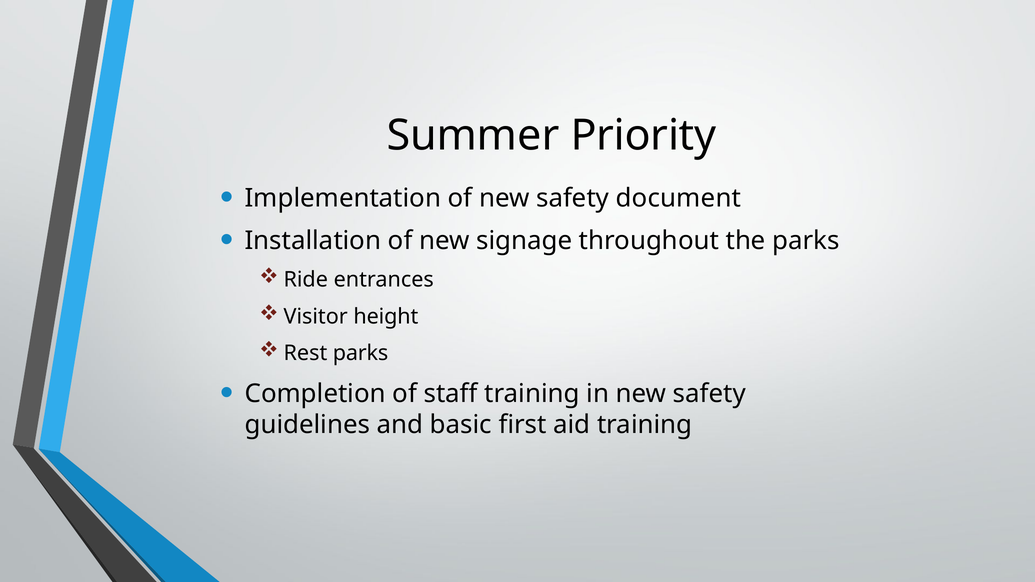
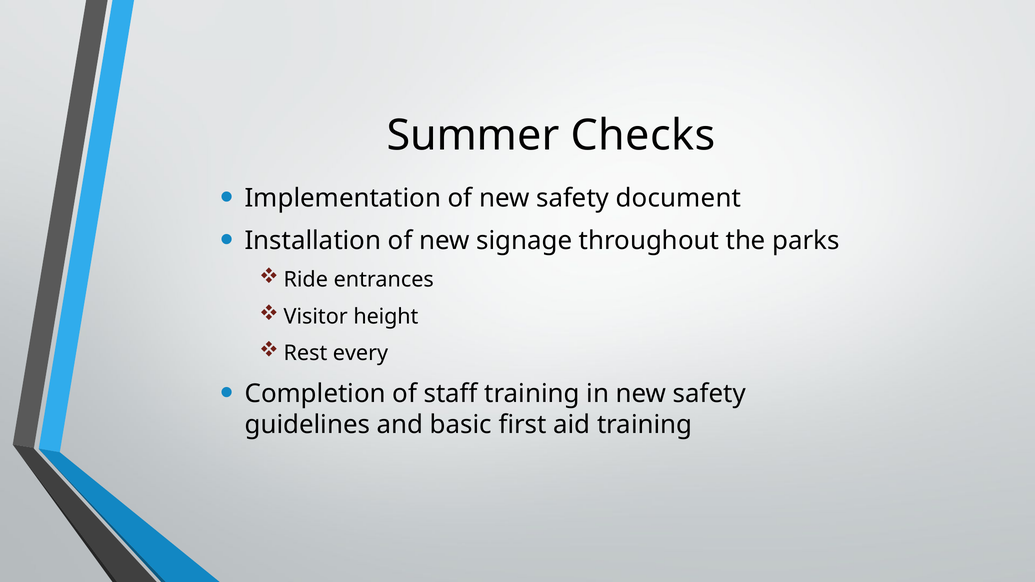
Priority: Priority -> Checks
Rest parks: parks -> every
